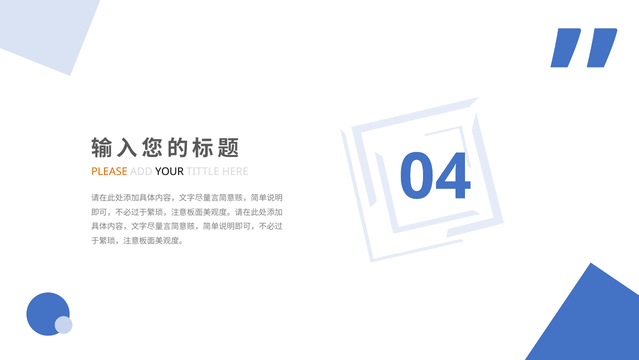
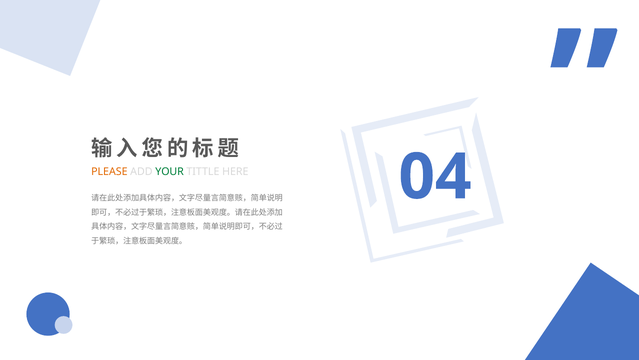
YOUR colour: black -> green
